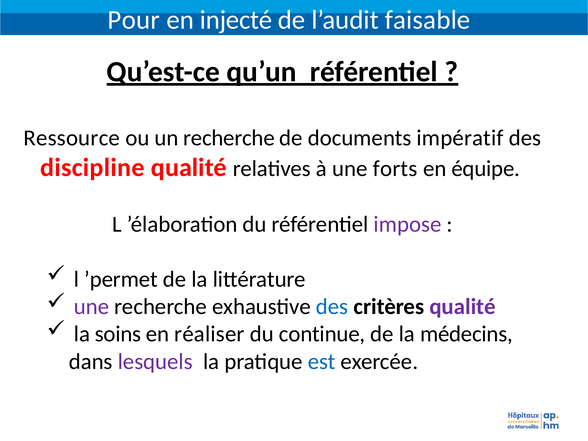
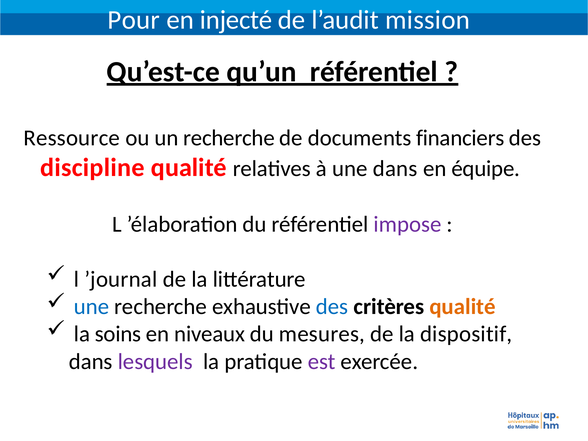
faisable: faisable -> mission
impératif: impératif -> financiers
une forts: forts -> dans
’permet: ’permet -> ’journal
une at (92, 307) colour: purple -> blue
qualité at (463, 307) colour: purple -> orange
réaliser: réaliser -> niveaux
continue: continue -> mesures
médecins: médecins -> dispositif
est colour: blue -> purple
